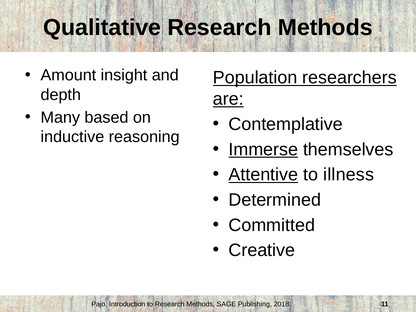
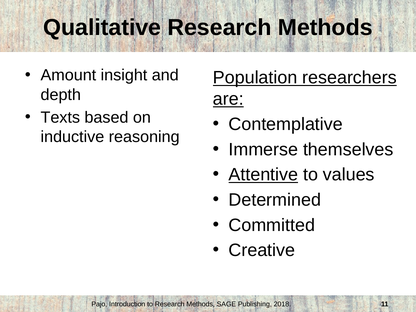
Many: Many -> Texts
Immerse underline: present -> none
illness: illness -> values
